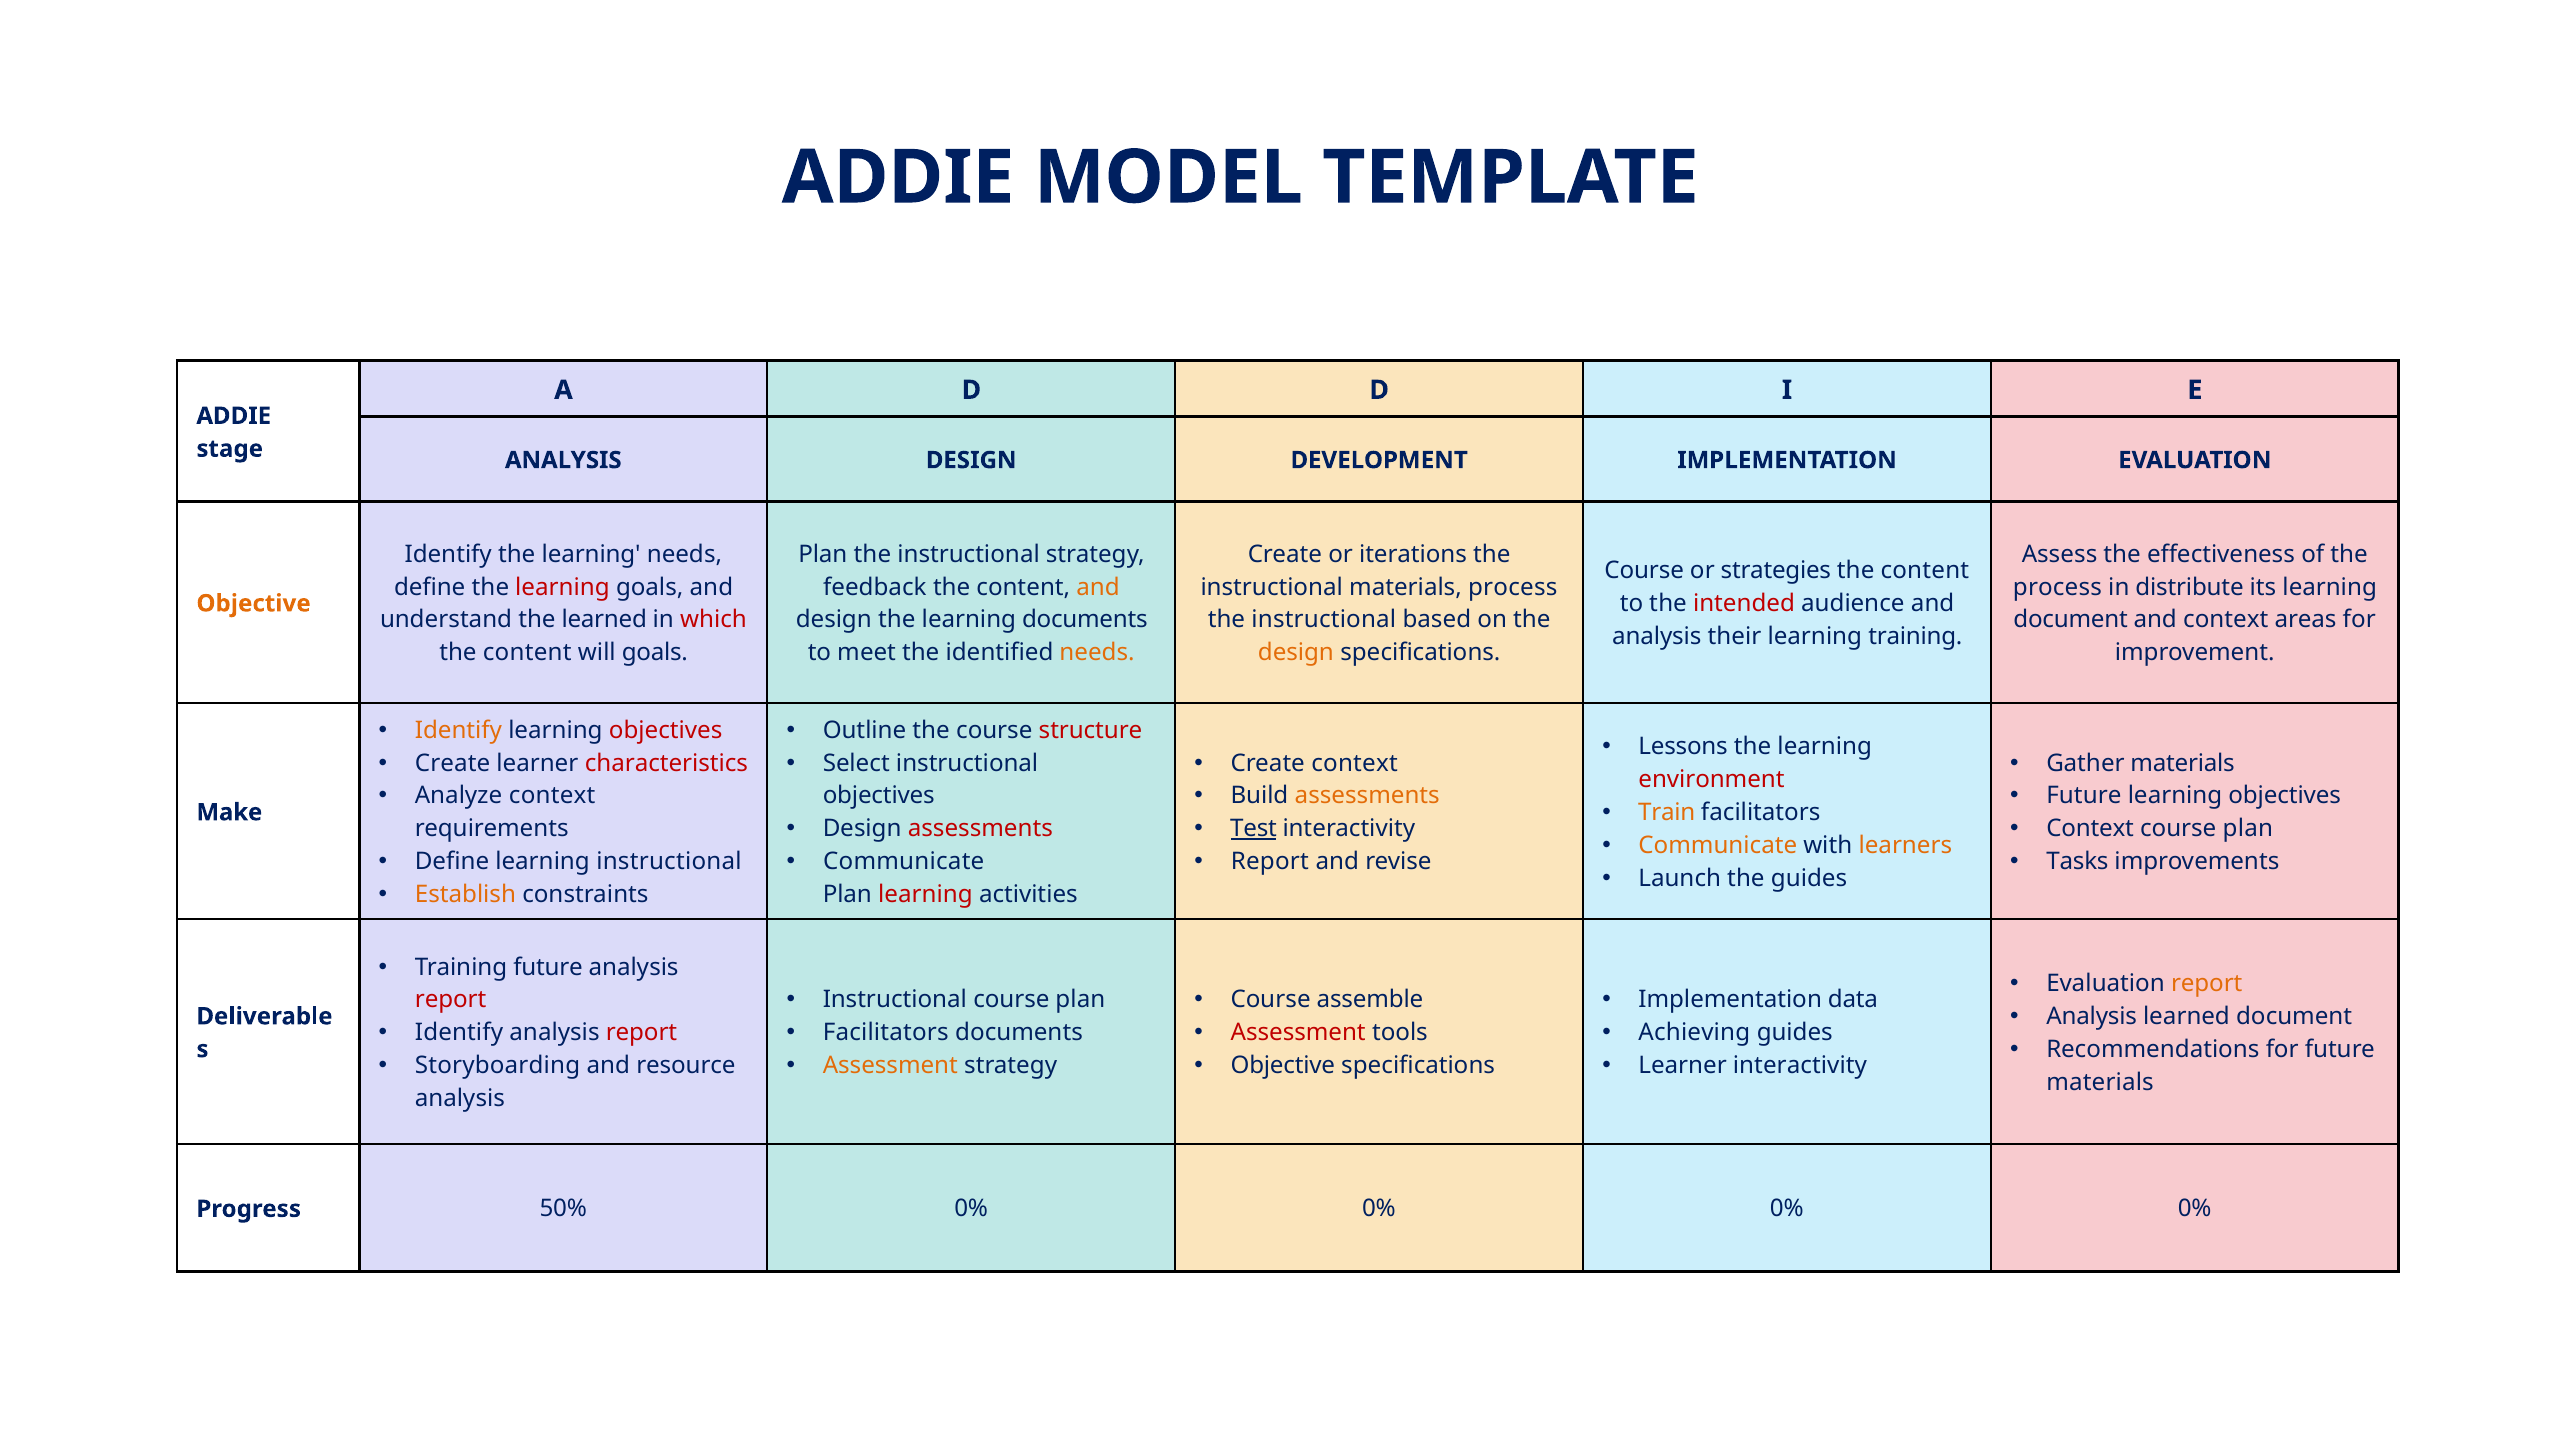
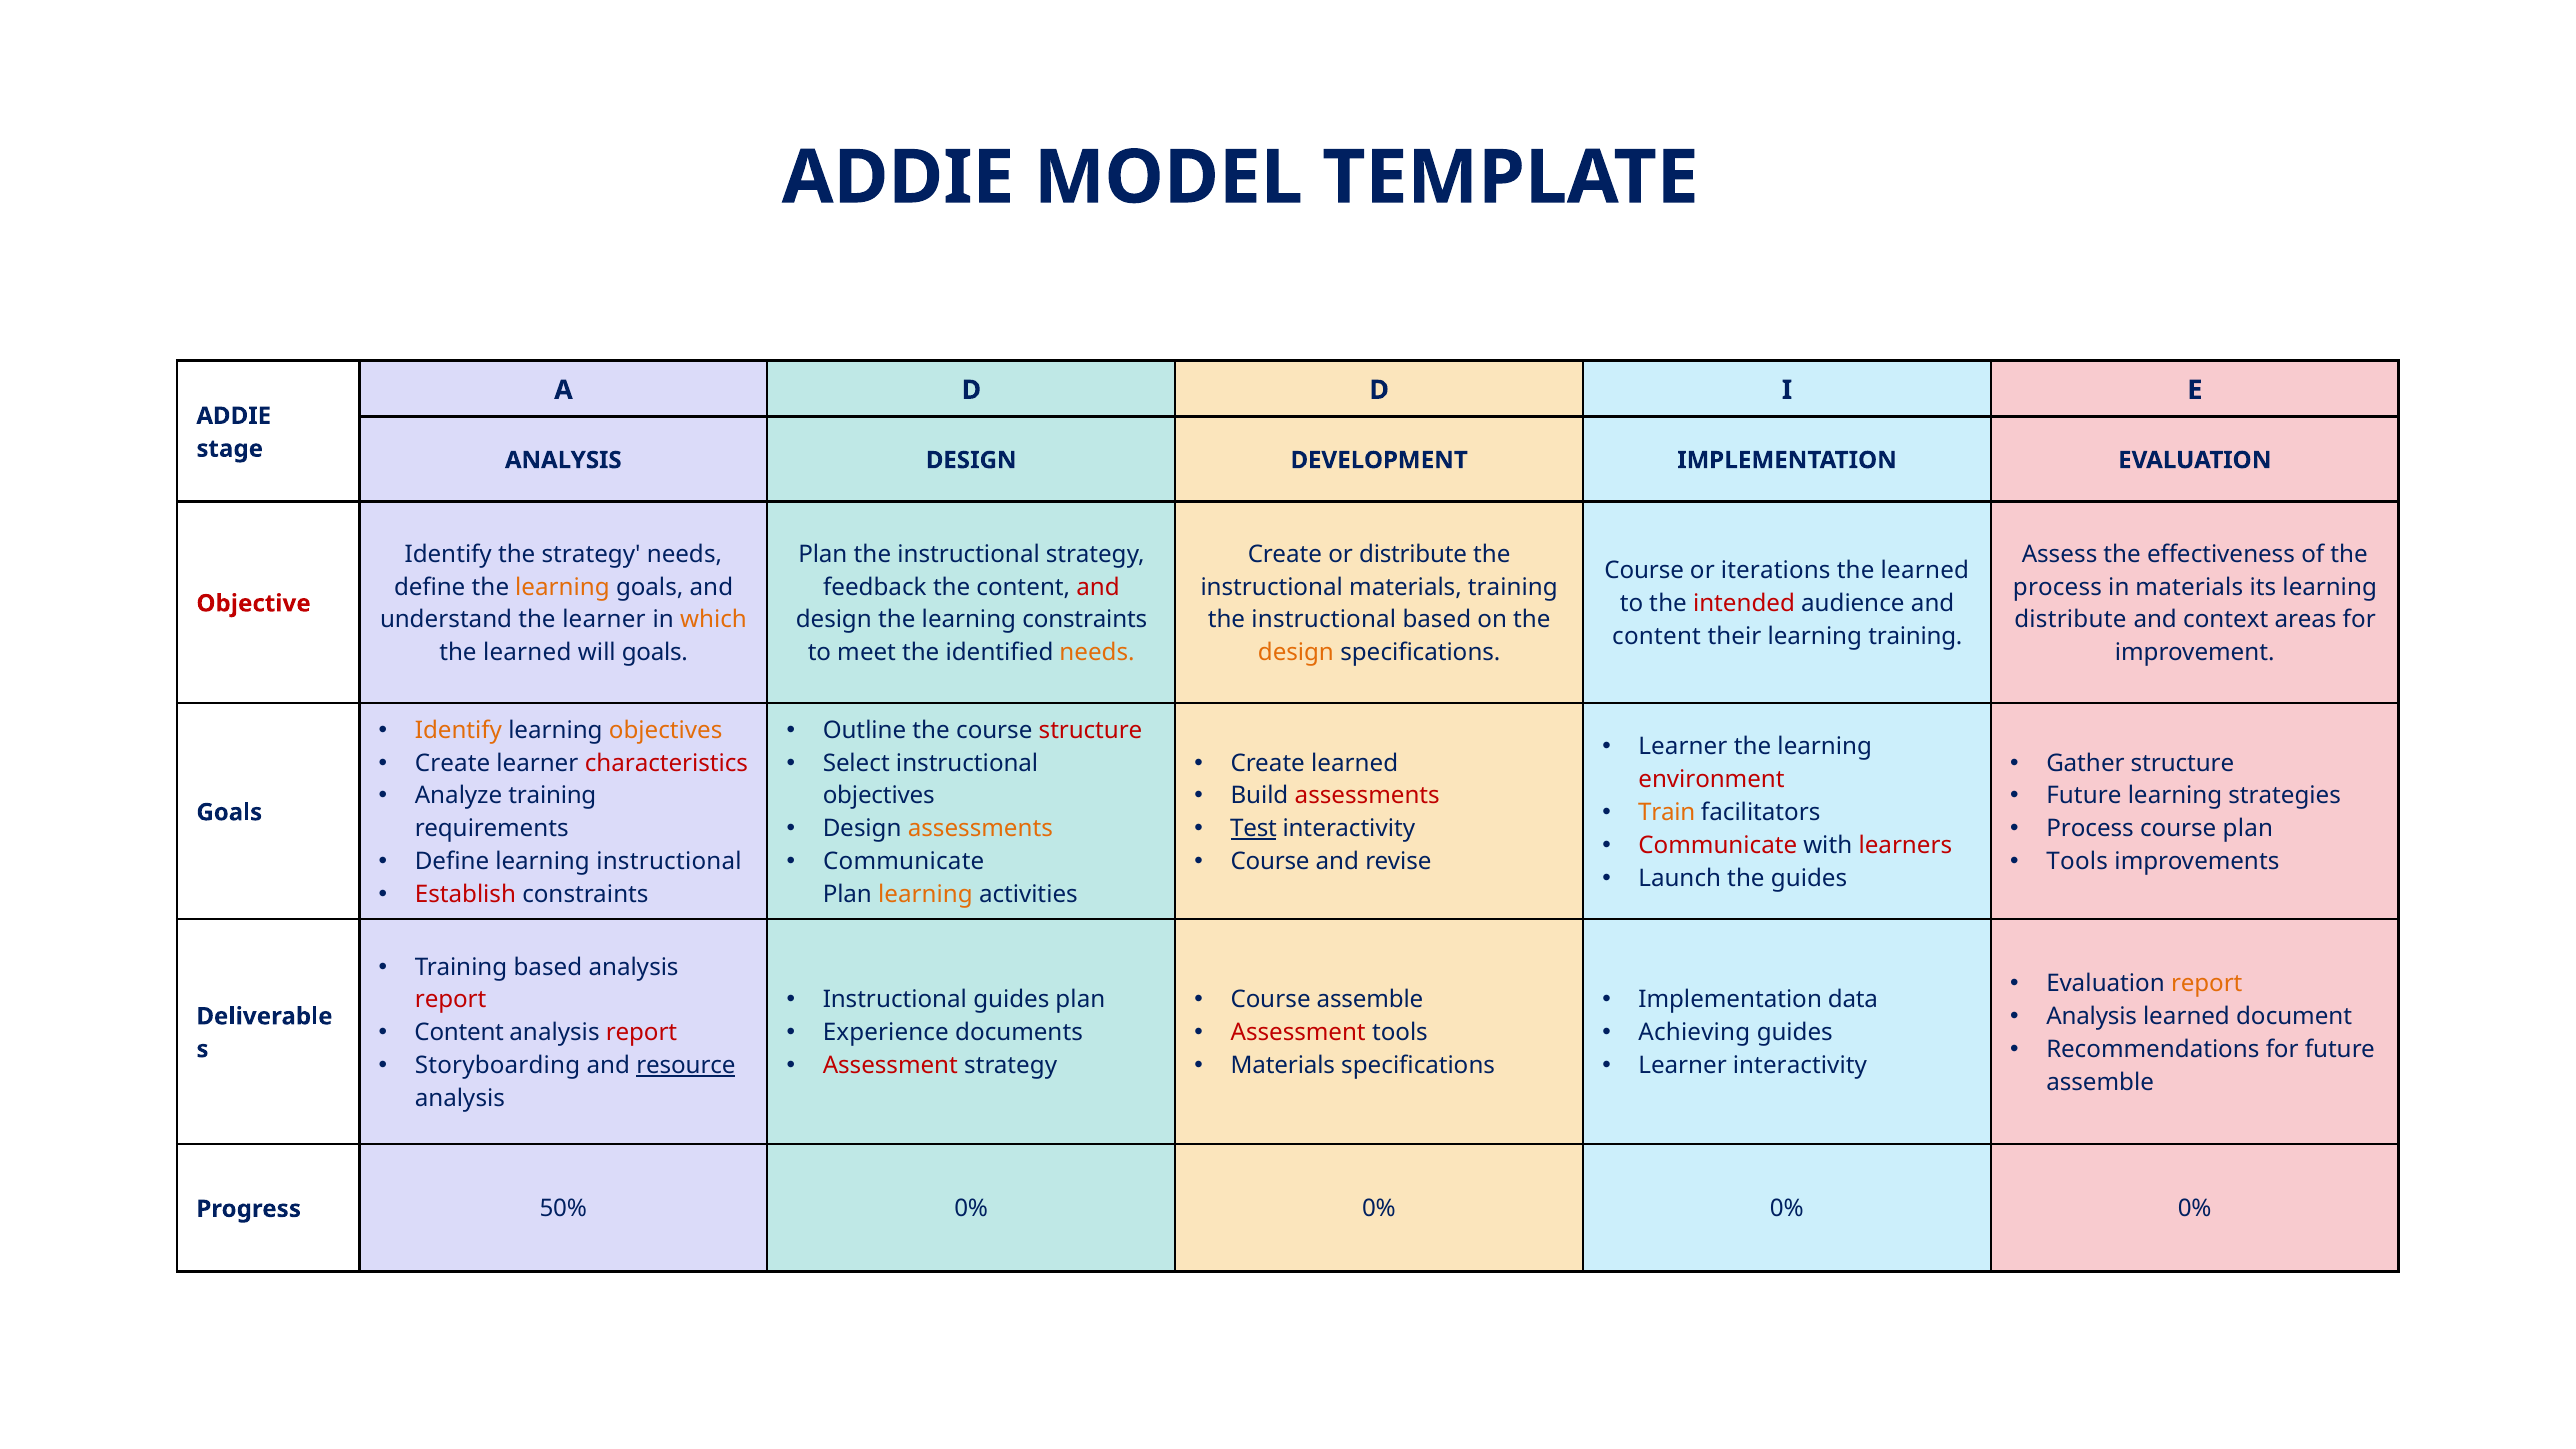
Identify the learning: learning -> strategy
or iterations: iterations -> distribute
strategies: strategies -> iterations
content at (1925, 571): content -> learned
learning at (562, 587) colour: red -> orange
and at (1098, 587) colour: orange -> red
materials process: process -> training
in distribute: distribute -> materials
Objective at (254, 603) colour: orange -> red
the learned: learned -> learner
which colour: red -> orange
learning documents: documents -> constraints
document at (2071, 620): document -> distribute
analysis at (1657, 636): analysis -> content
content at (527, 653): content -> learned
objectives at (666, 730) colour: red -> orange
Lessons at (1683, 747): Lessons -> Learner
Create context: context -> learned
Gather materials: materials -> structure
Analyze context: context -> training
assessments at (1367, 796) colour: orange -> red
objectives at (2285, 796): objectives -> strategies
Make at (229, 812): Make -> Goals
assessments at (980, 829) colour: red -> orange
Context at (2090, 829): Context -> Process
Communicate at (1718, 845) colour: orange -> red
learners colour: orange -> red
Report at (1270, 862): Report -> Course
Tasks at (2077, 862): Tasks -> Tools
Establish colour: orange -> red
learning at (925, 894) colour: red -> orange
Training future: future -> based
Instructional course: course -> guides
Identify at (459, 1033): Identify -> Content
Facilitators at (886, 1033): Facilitators -> Experience
resource underline: none -> present
Assessment at (890, 1066) colour: orange -> red
Objective at (1283, 1066): Objective -> Materials
materials at (2100, 1082): materials -> assemble
